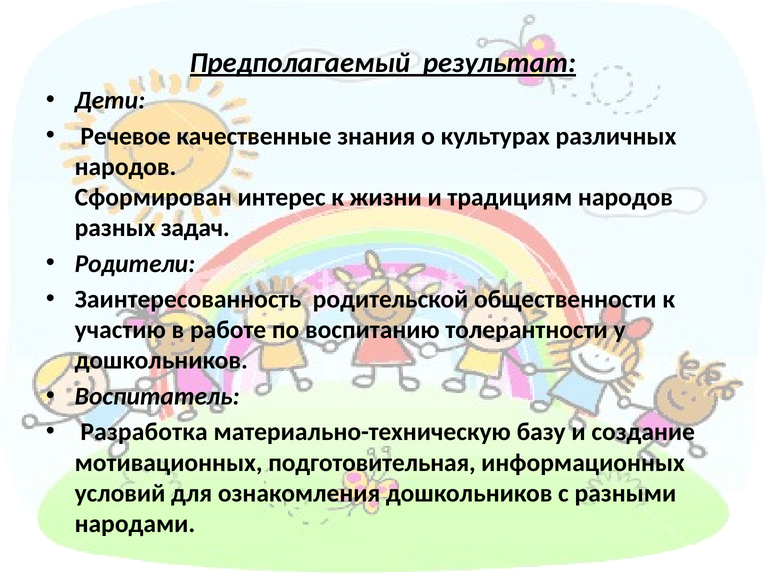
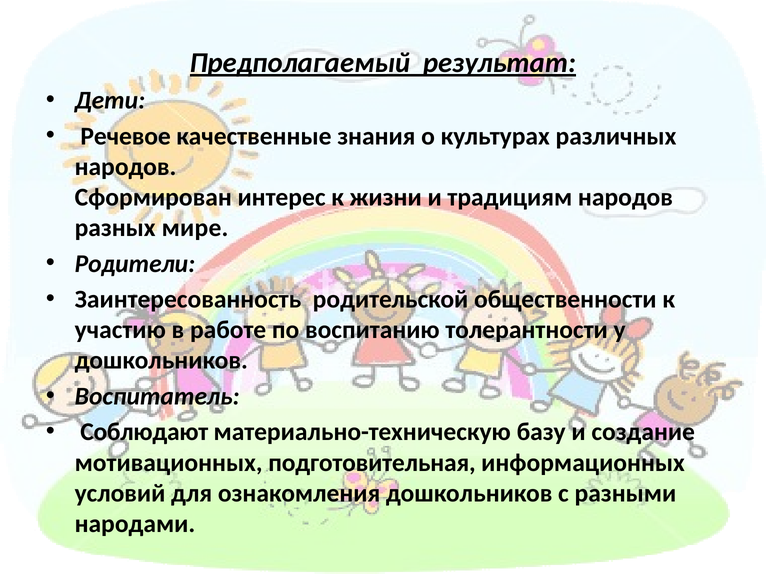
задач: задач -> мире
Разработка: Разработка -> Соблюдают
